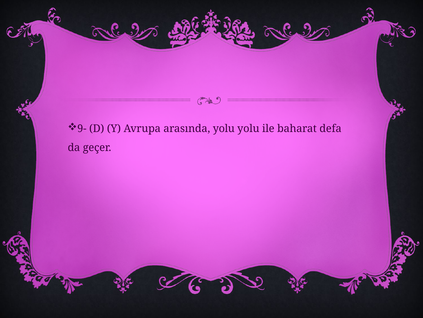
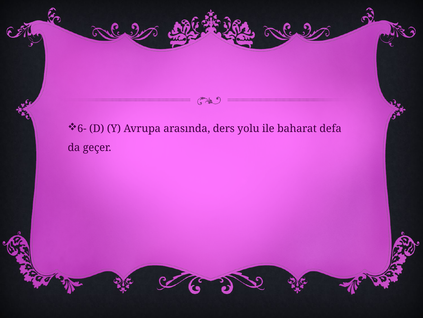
9-: 9- -> 6-
arasında yolu: yolu -> ders
